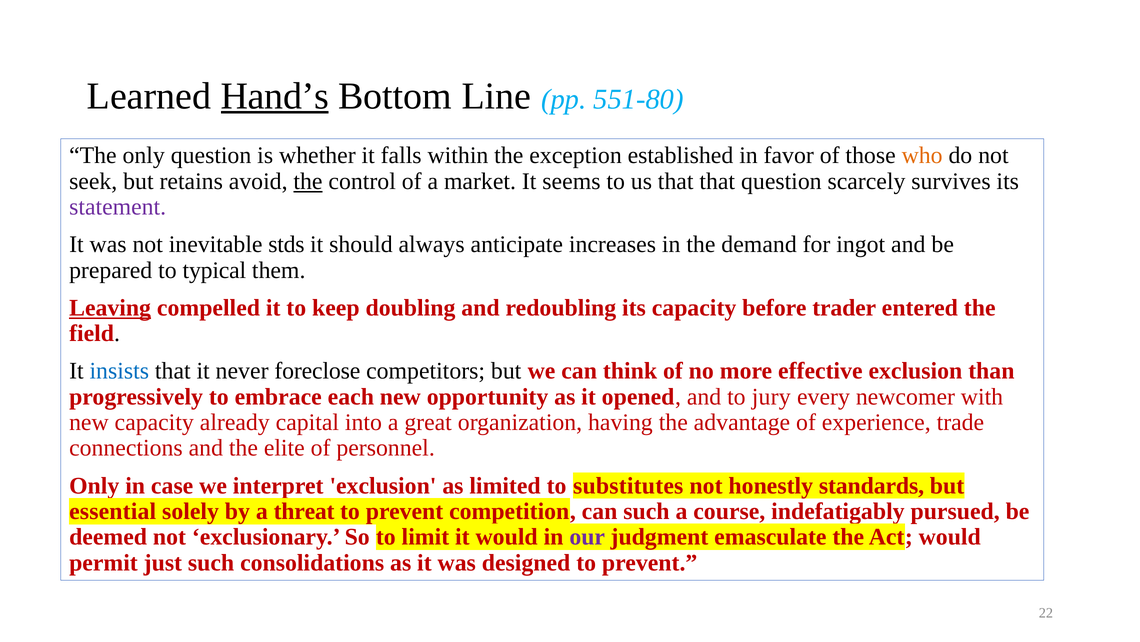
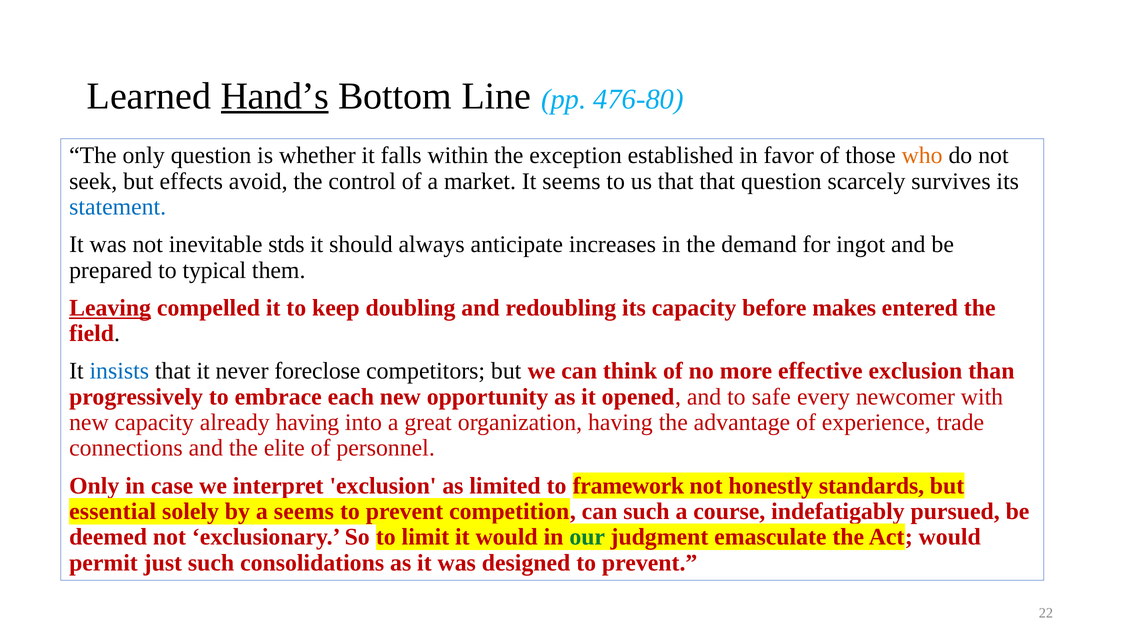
551-80: 551-80 -> 476-80
retains: retains -> effects
the at (308, 181) underline: present -> none
statement colour: purple -> blue
trader: trader -> makes
jury: jury -> safe
already capital: capital -> having
substitutes: substitutes -> framework
a threat: threat -> seems
our colour: purple -> green
